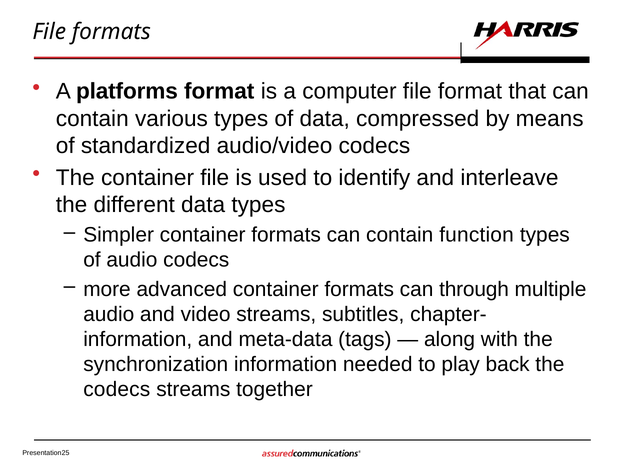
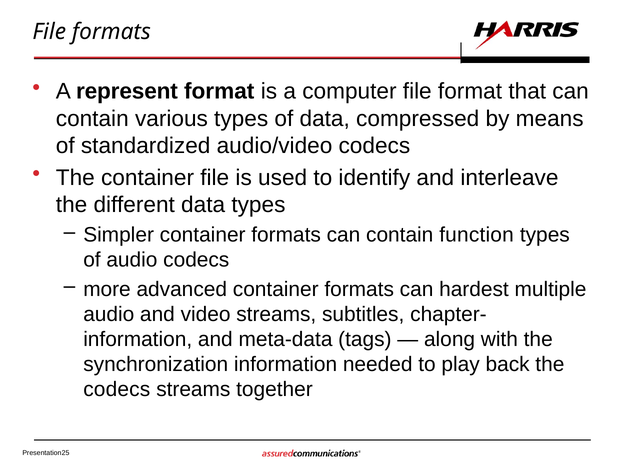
platforms: platforms -> represent
through: through -> hardest
